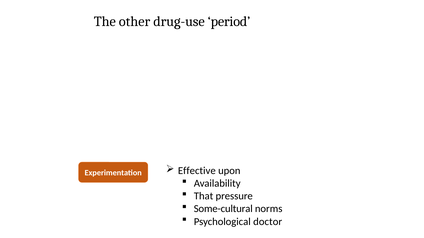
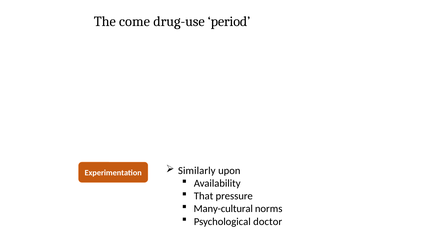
other: other -> come
Effective: Effective -> Similarly
Some-cultural: Some-cultural -> Many-cultural
